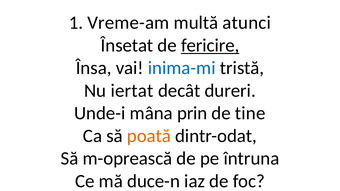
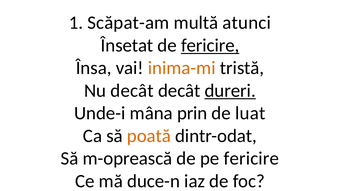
Vreme-am: Vreme-am -> Scăpat-am
inima-mi colour: blue -> orange
Nu iertat: iertat -> decât
dureri underline: none -> present
tine: tine -> luat
pe întruna: întruna -> fericire
